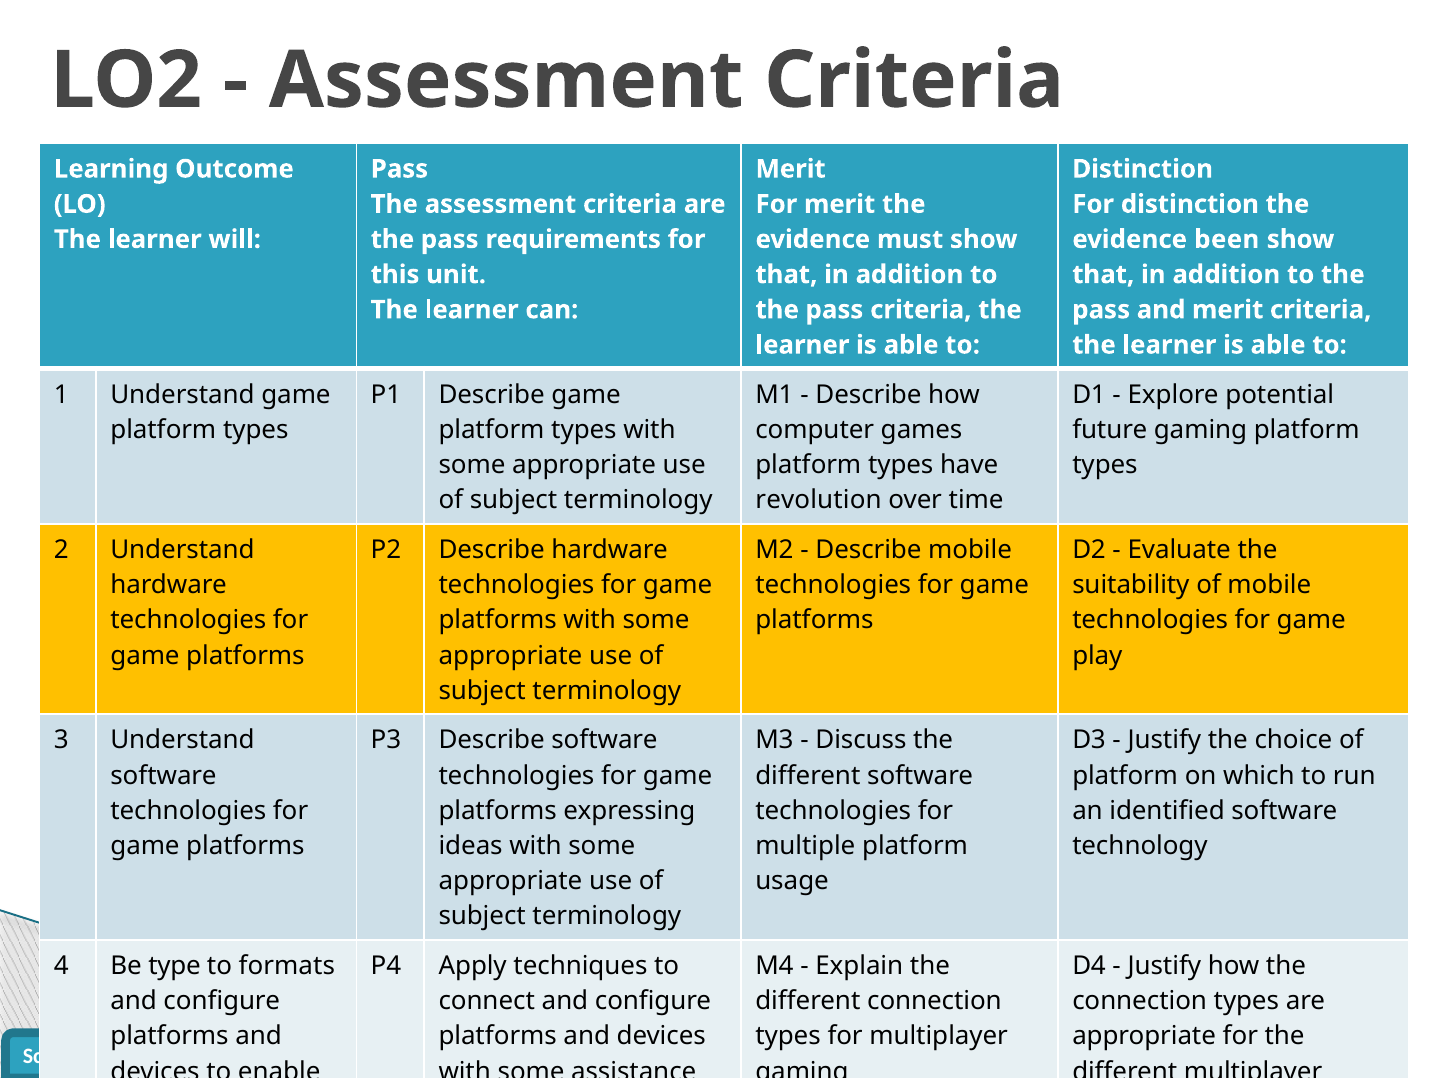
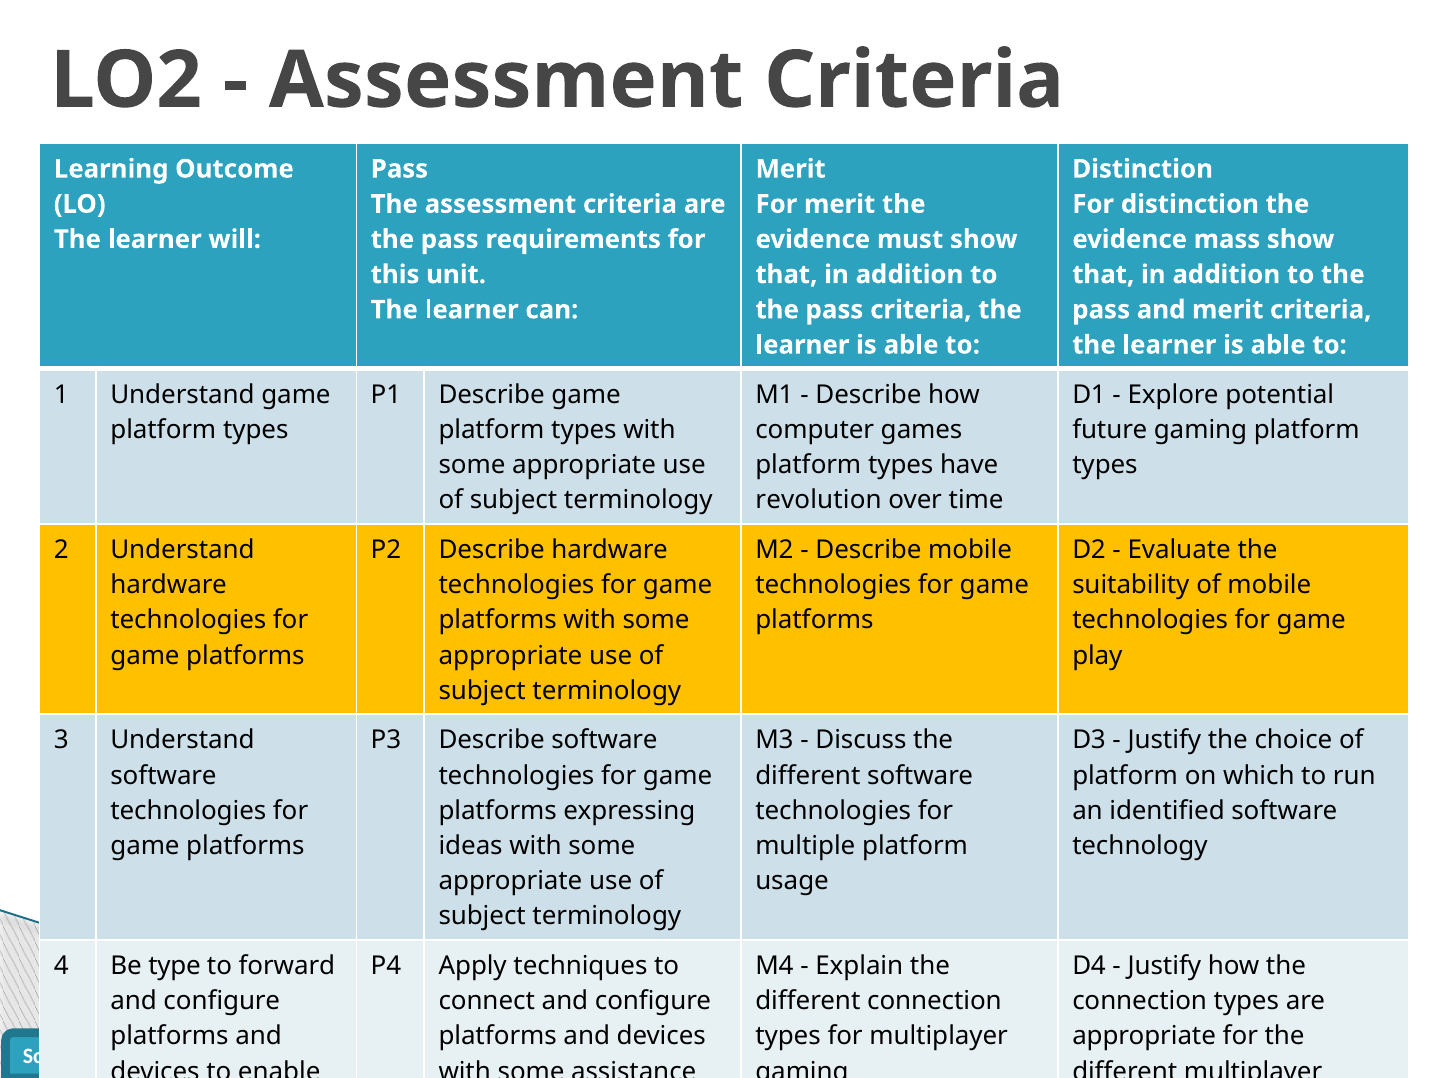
been: been -> mass
formats: formats -> forward
